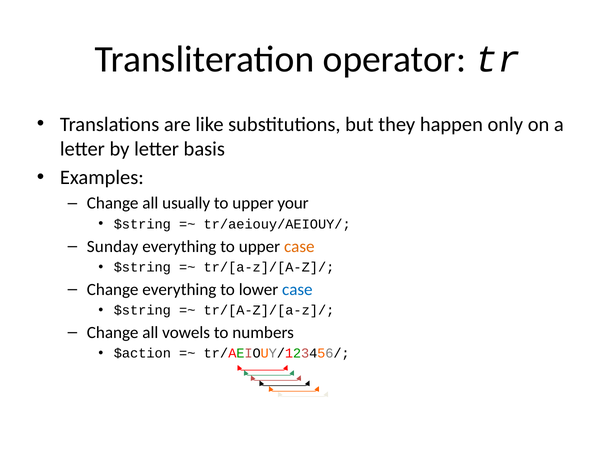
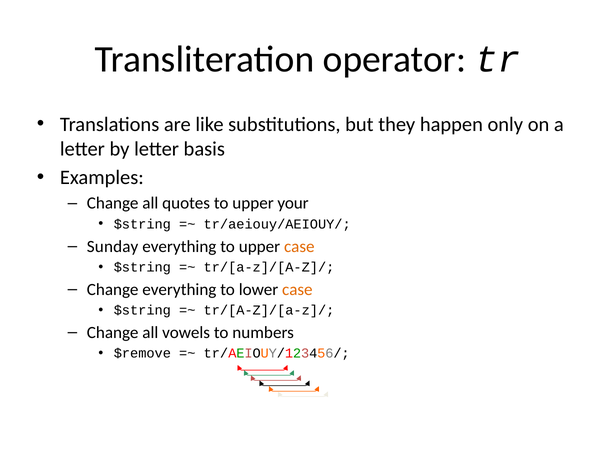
usually: usually -> quotes
case at (297, 290) colour: blue -> orange
$action: $action -> $remove
